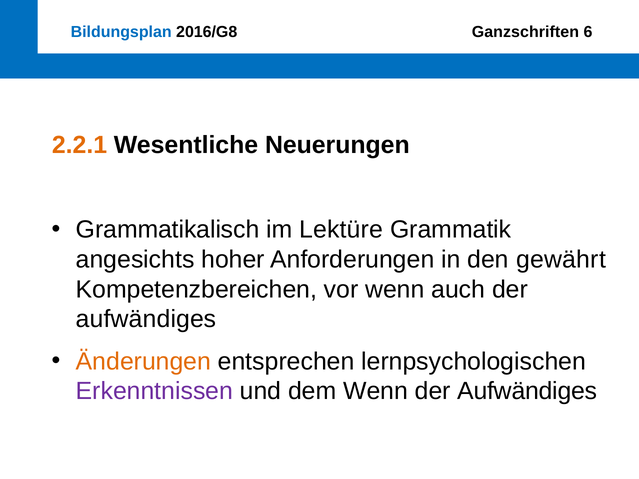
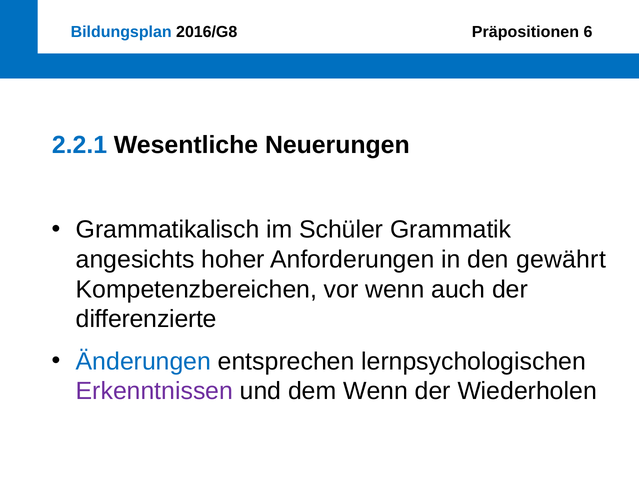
Ganzschriften: Ganzschriften -> Präpositionen
2.2.1 colour: orange -> blue
Lektüre: Lektüre -> Schüler
aufwändiges at (146, 319): aufwändiges -> differenzierte
Änderungen colour: orange -> blue
Aufwändiges at (527, 391): Aufwändiges -> Wiederholen
